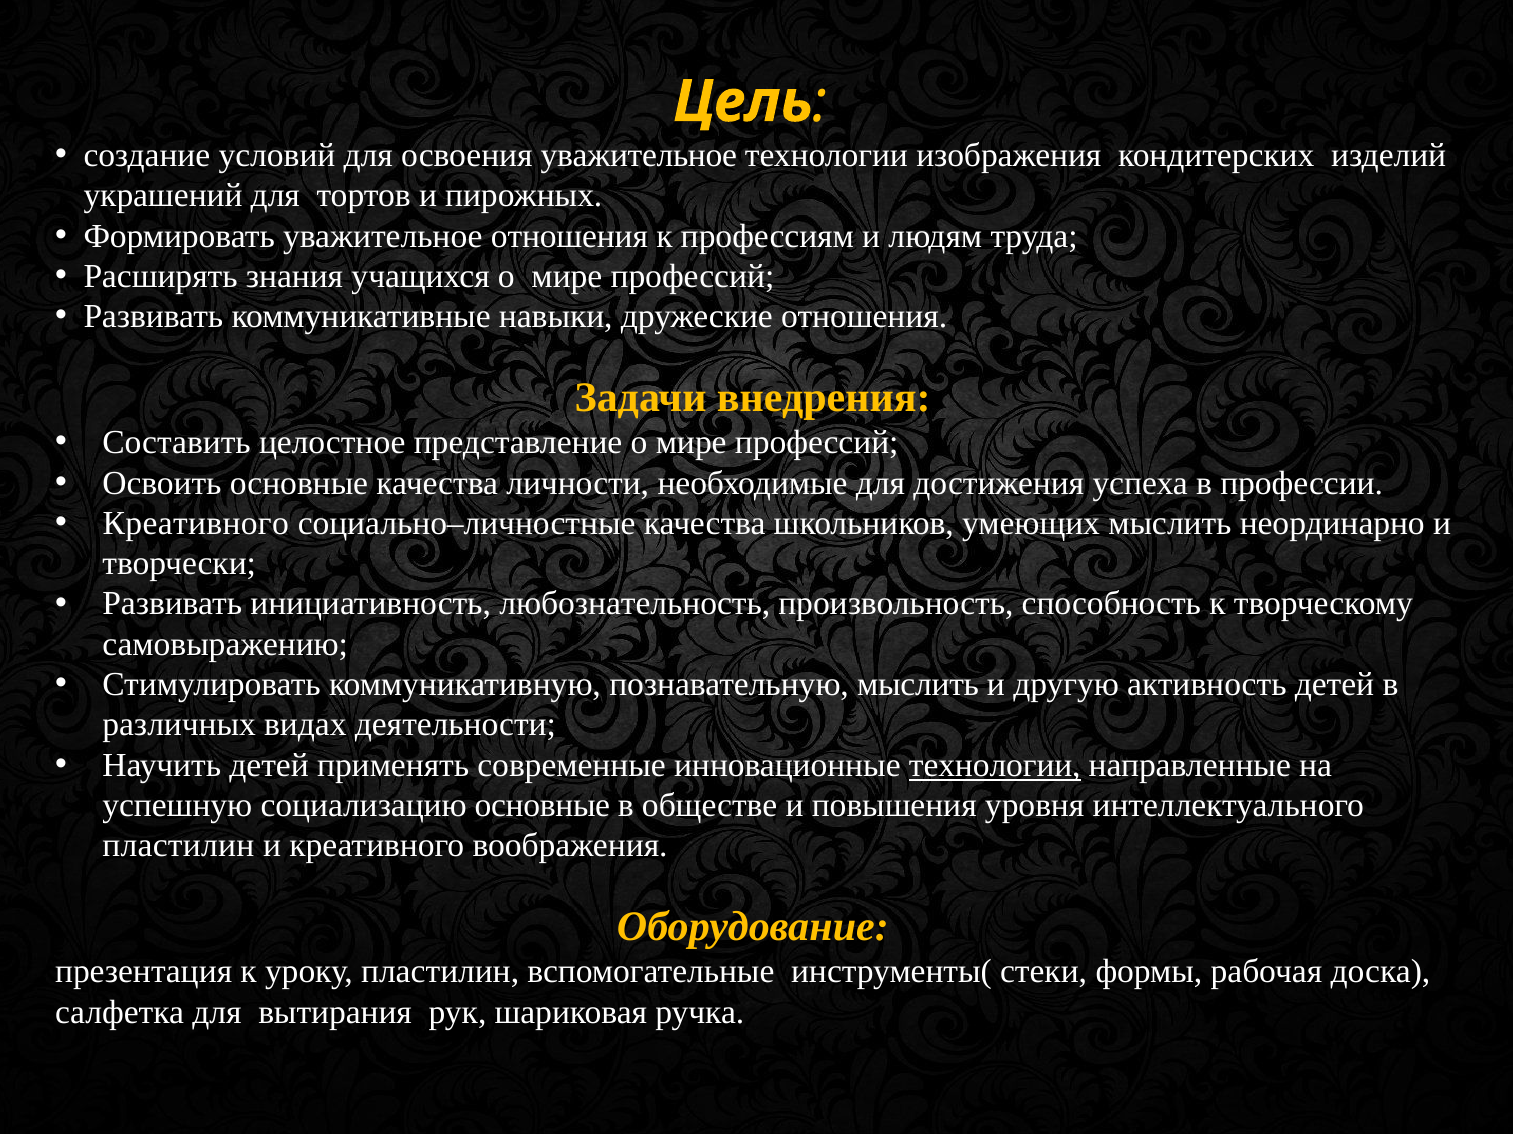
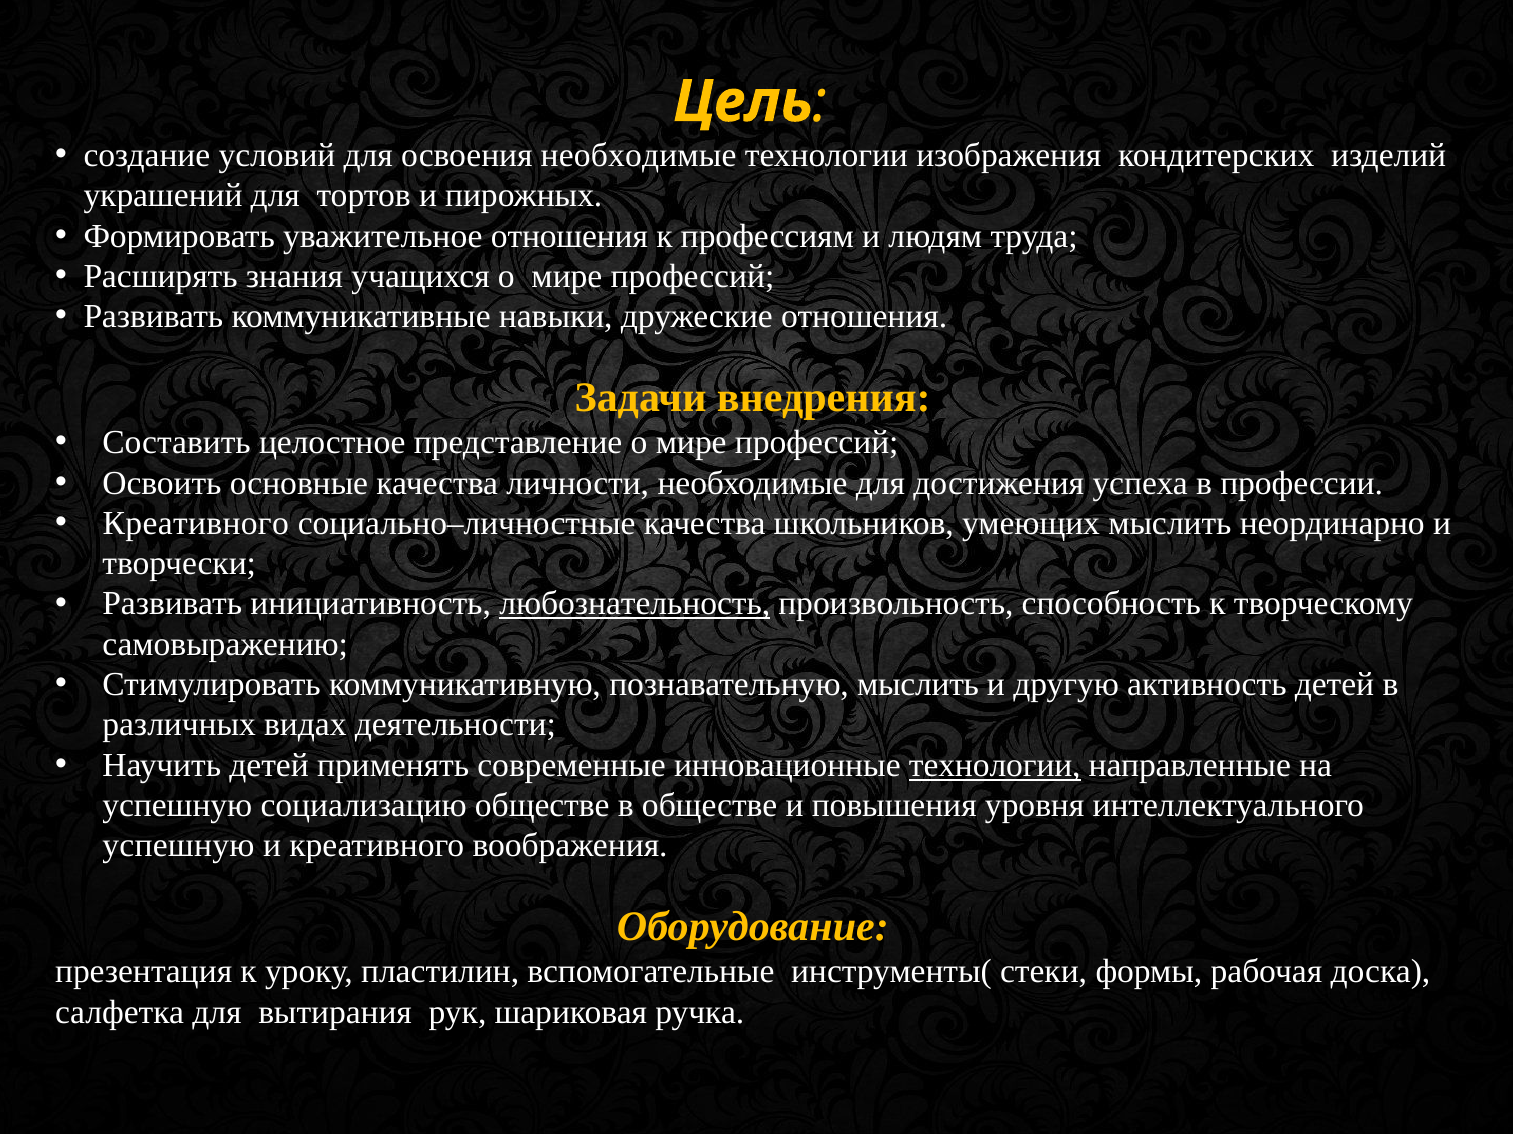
освоения уважительное: уважительное -> необходимые
любознательность underline: none -> present
социализацию основные: основные -> обществе
пластилин at (178, 846): пластилин -> успешную
